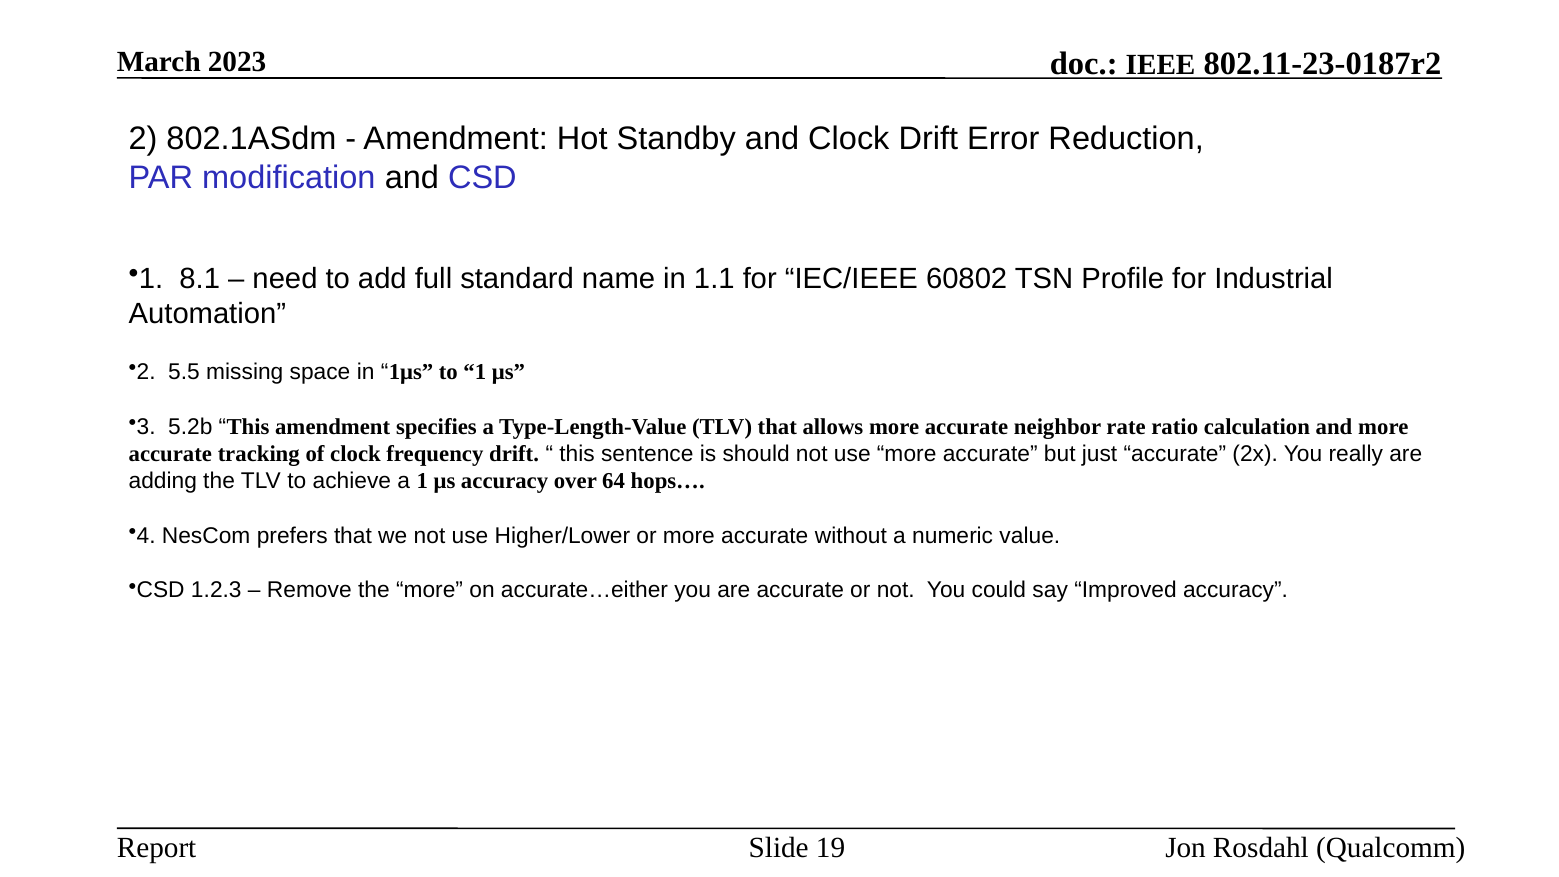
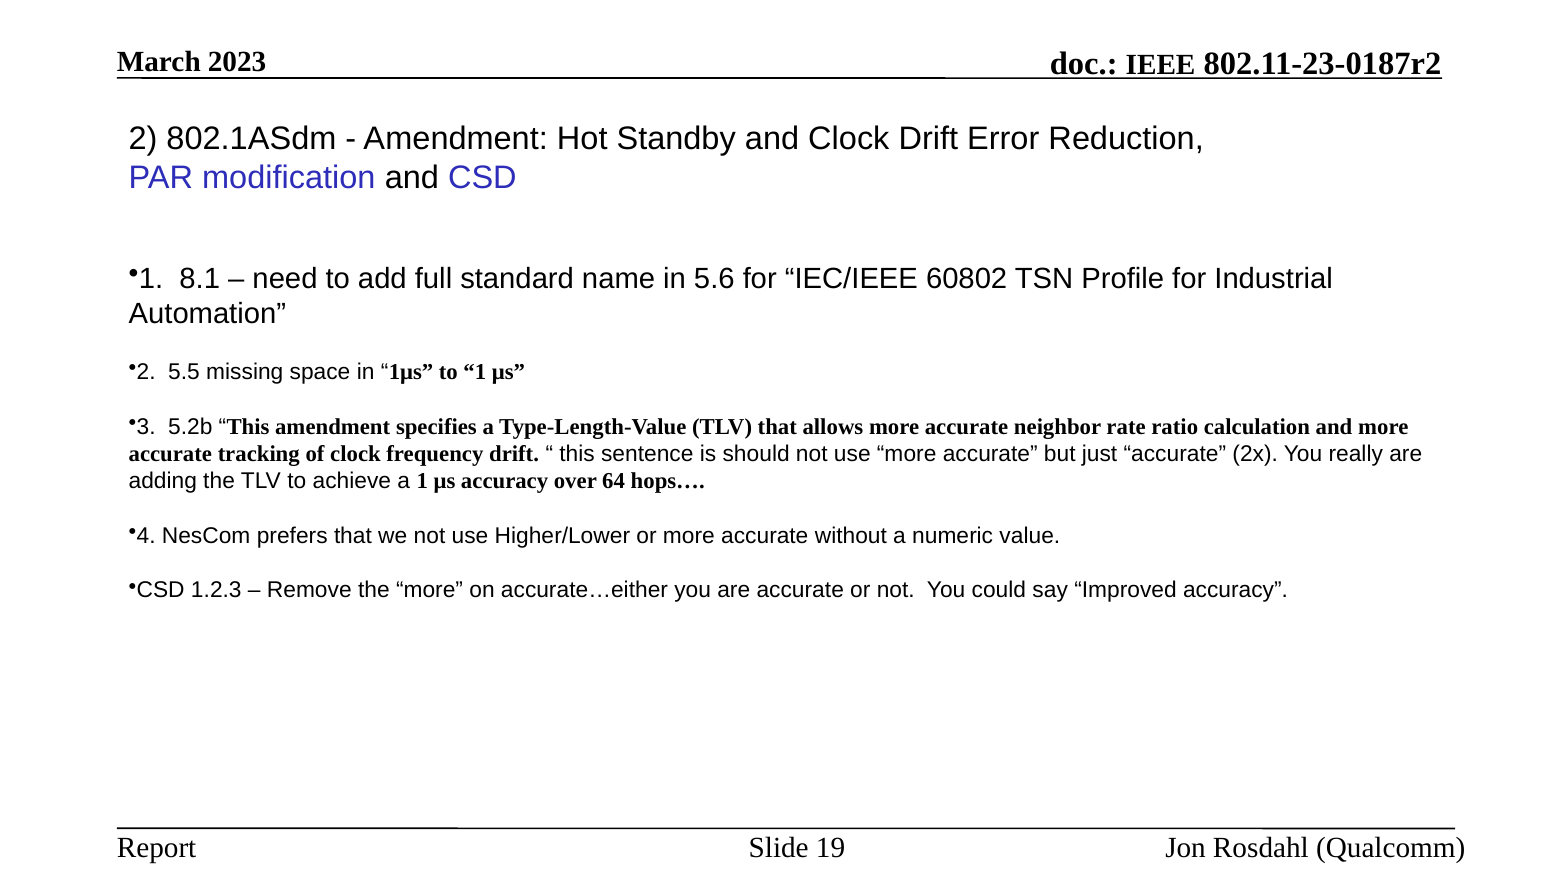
1.1: 1.1 -> 5.6
